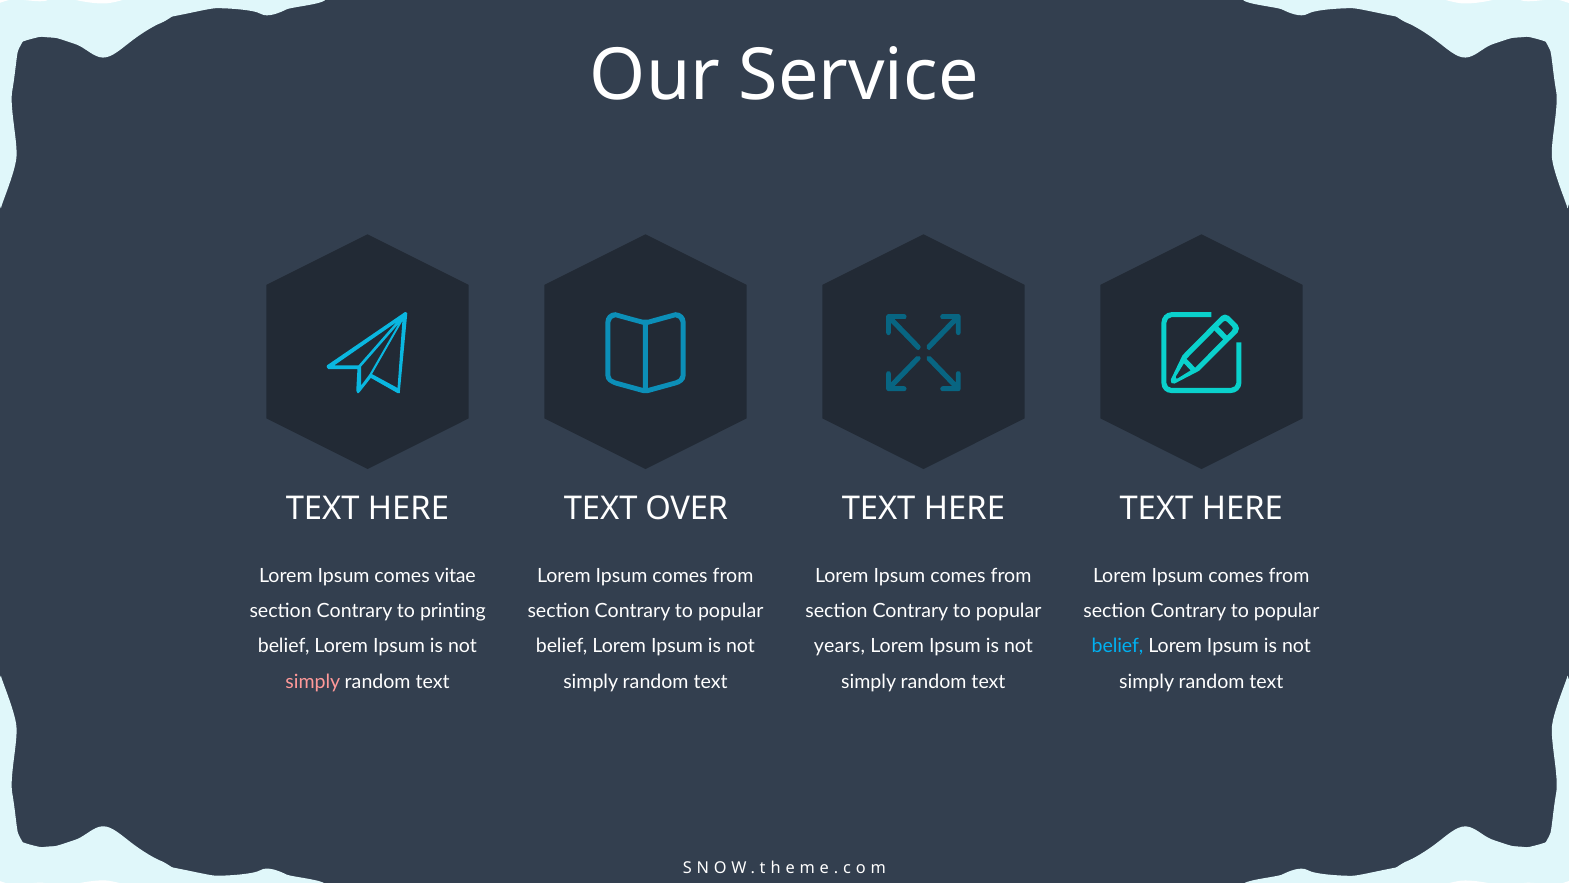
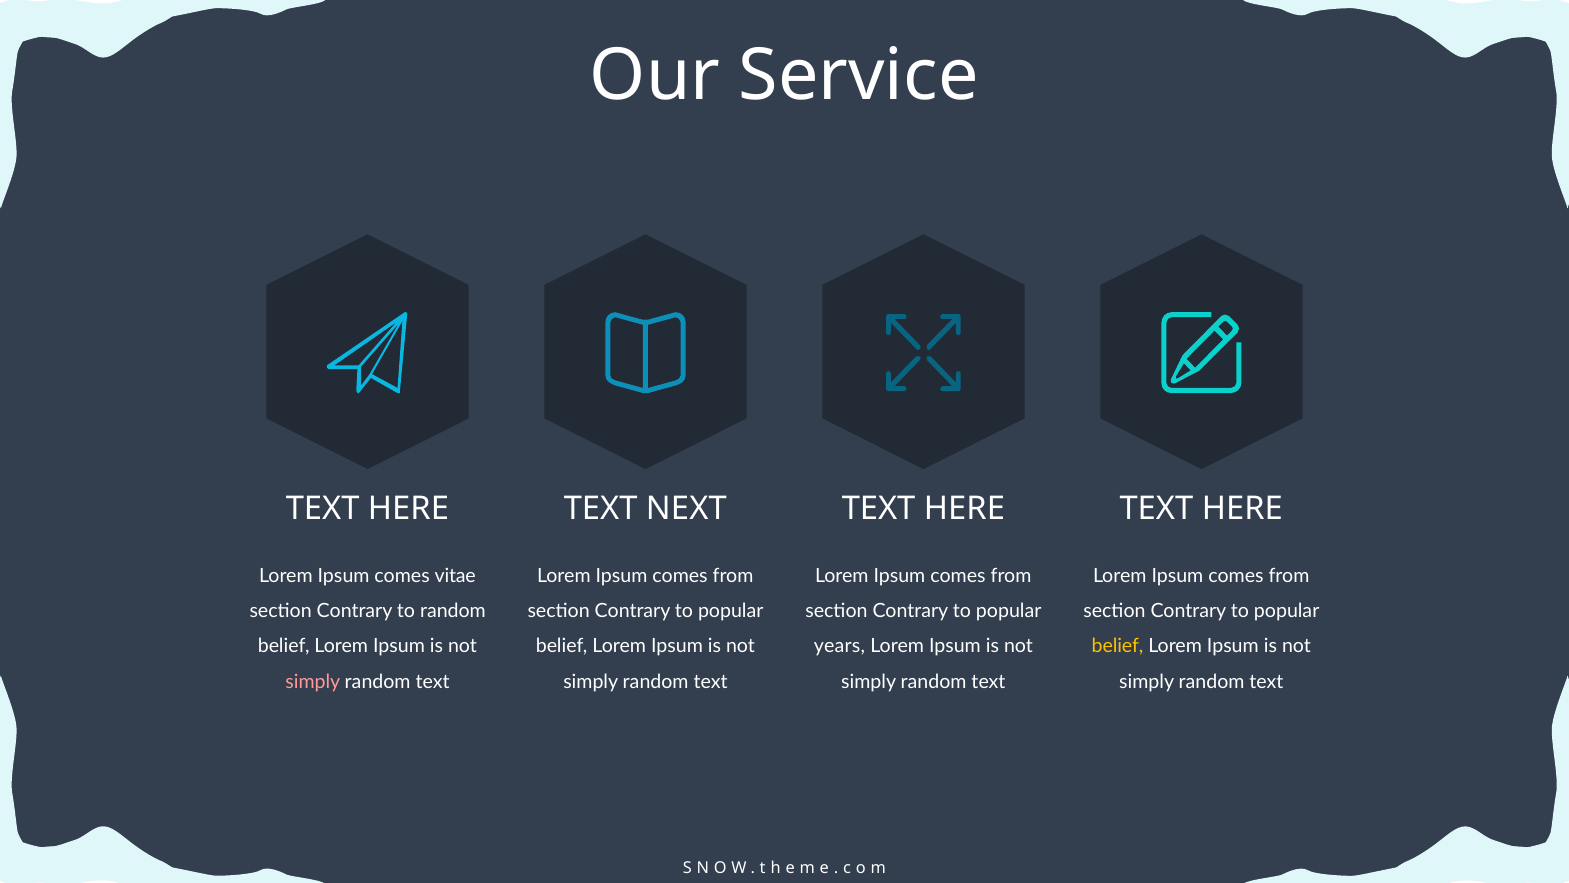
OVER: OVER -> NEXT
to printing: printing -> random
belief at (1118, 646) colour: light blue -> yellow
